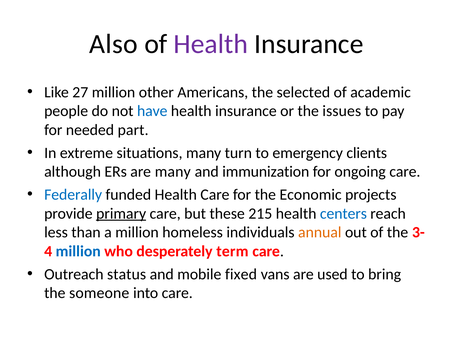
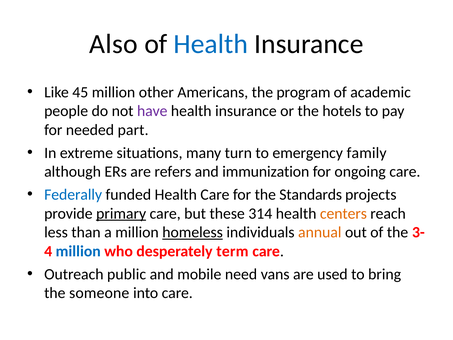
Health at (211, 44) colour: purple -> blue
27: 27 -> 45
selected: selected -> program
have colour: blue -> purple
issues: issues -> hotels
clients: clients -> family
are many: many -> refers
Economic: Economic -> Standards
215: 215 -> 314
centers colour: blue -> orange
homeless underline: none -> present
status: status -> public
fixed: fixed -> need
